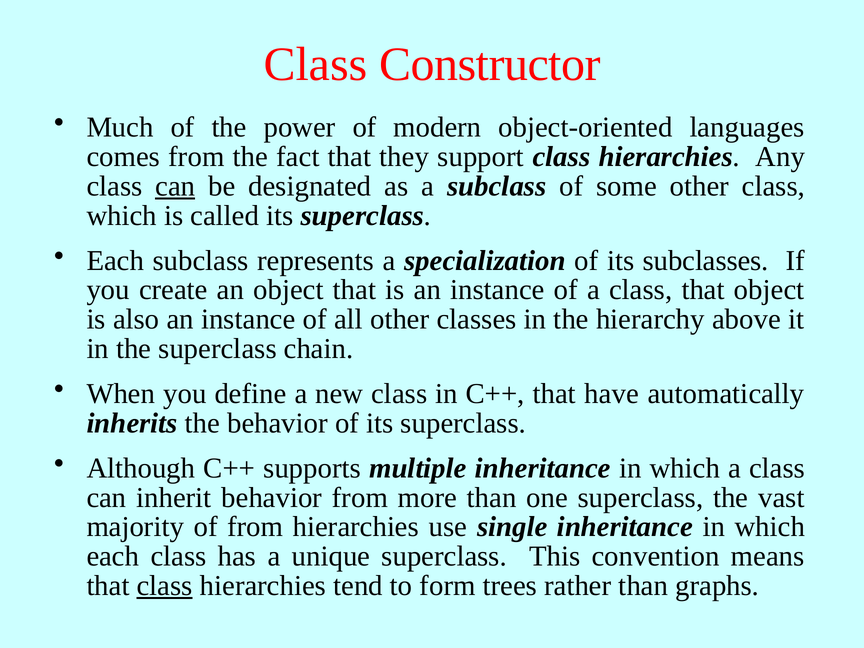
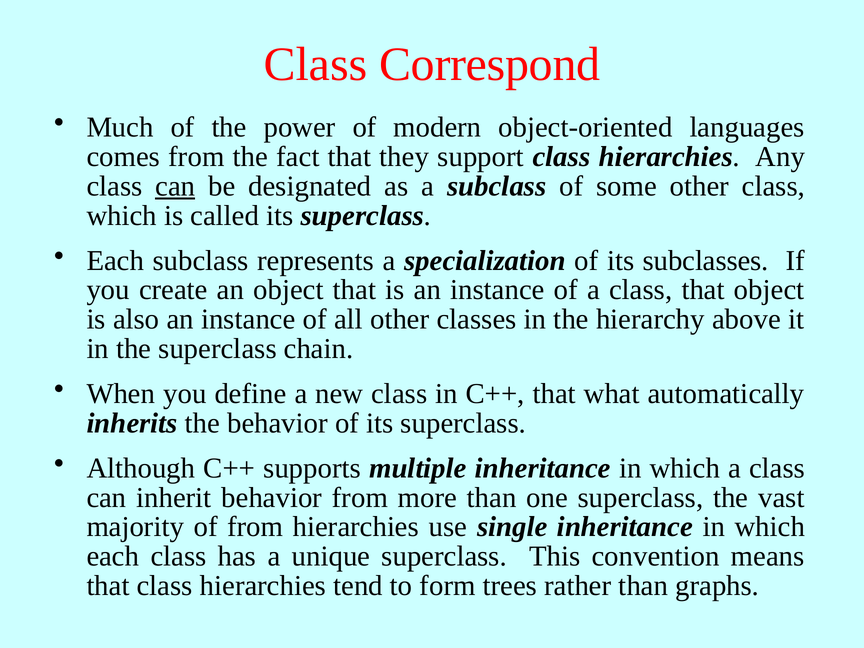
Constructor: Constructor -> Correspond
have: have -> what
class at (165, 586) underline: present -> none
